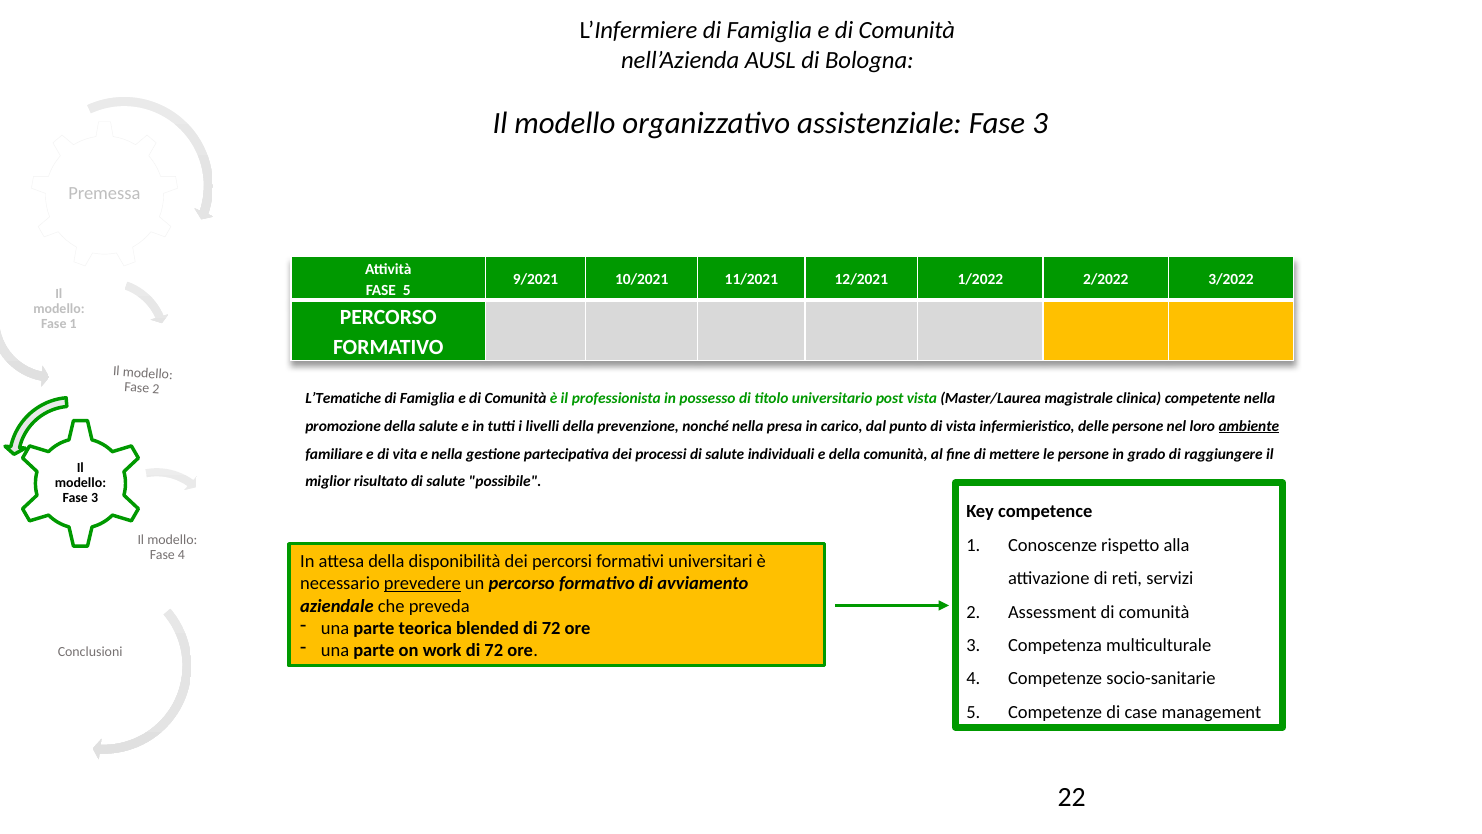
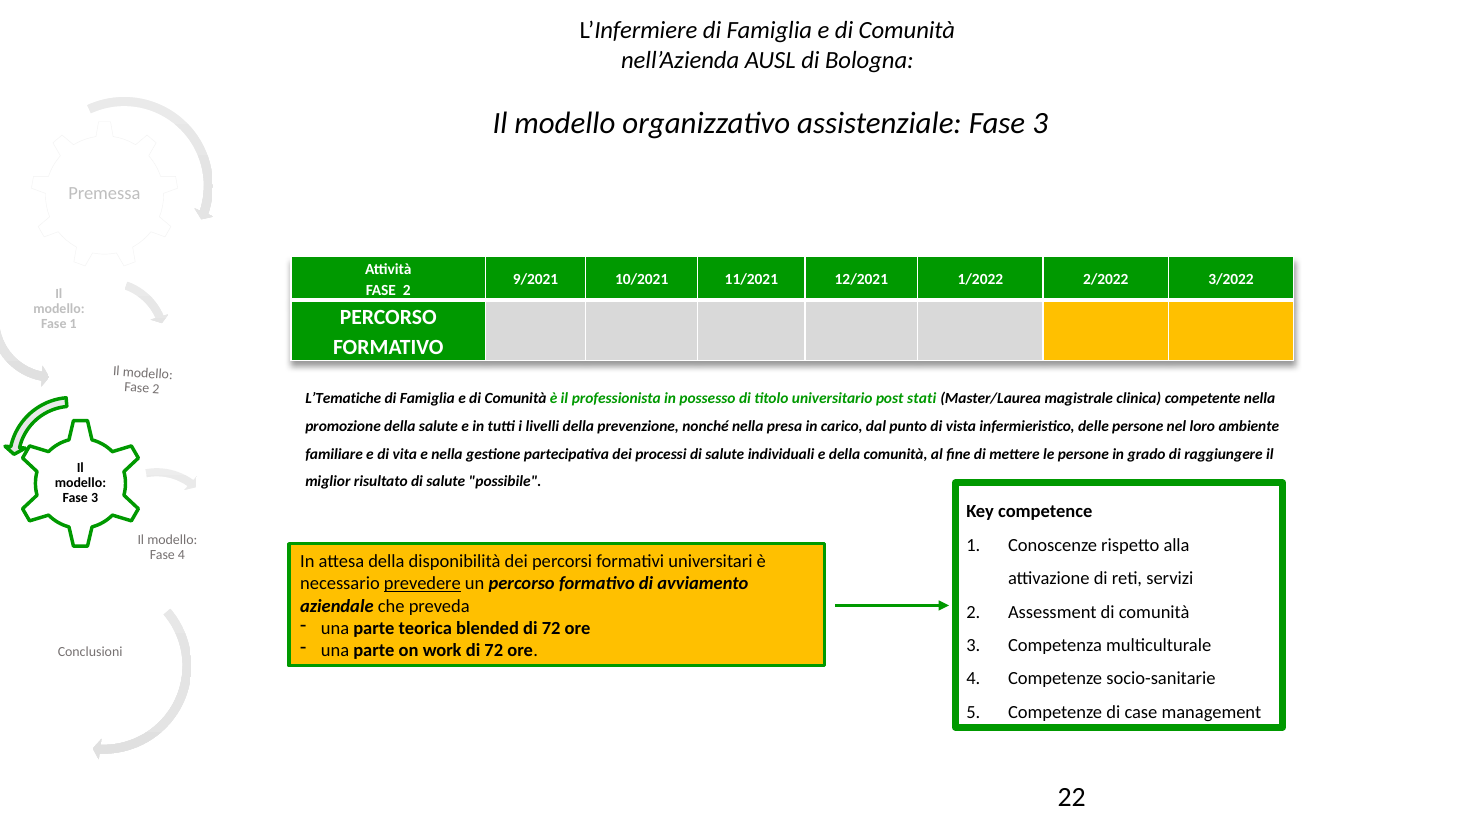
5 at (407, 290): 5 -> 2
post vista: vista -> stati
ambiente underline: present -> none
